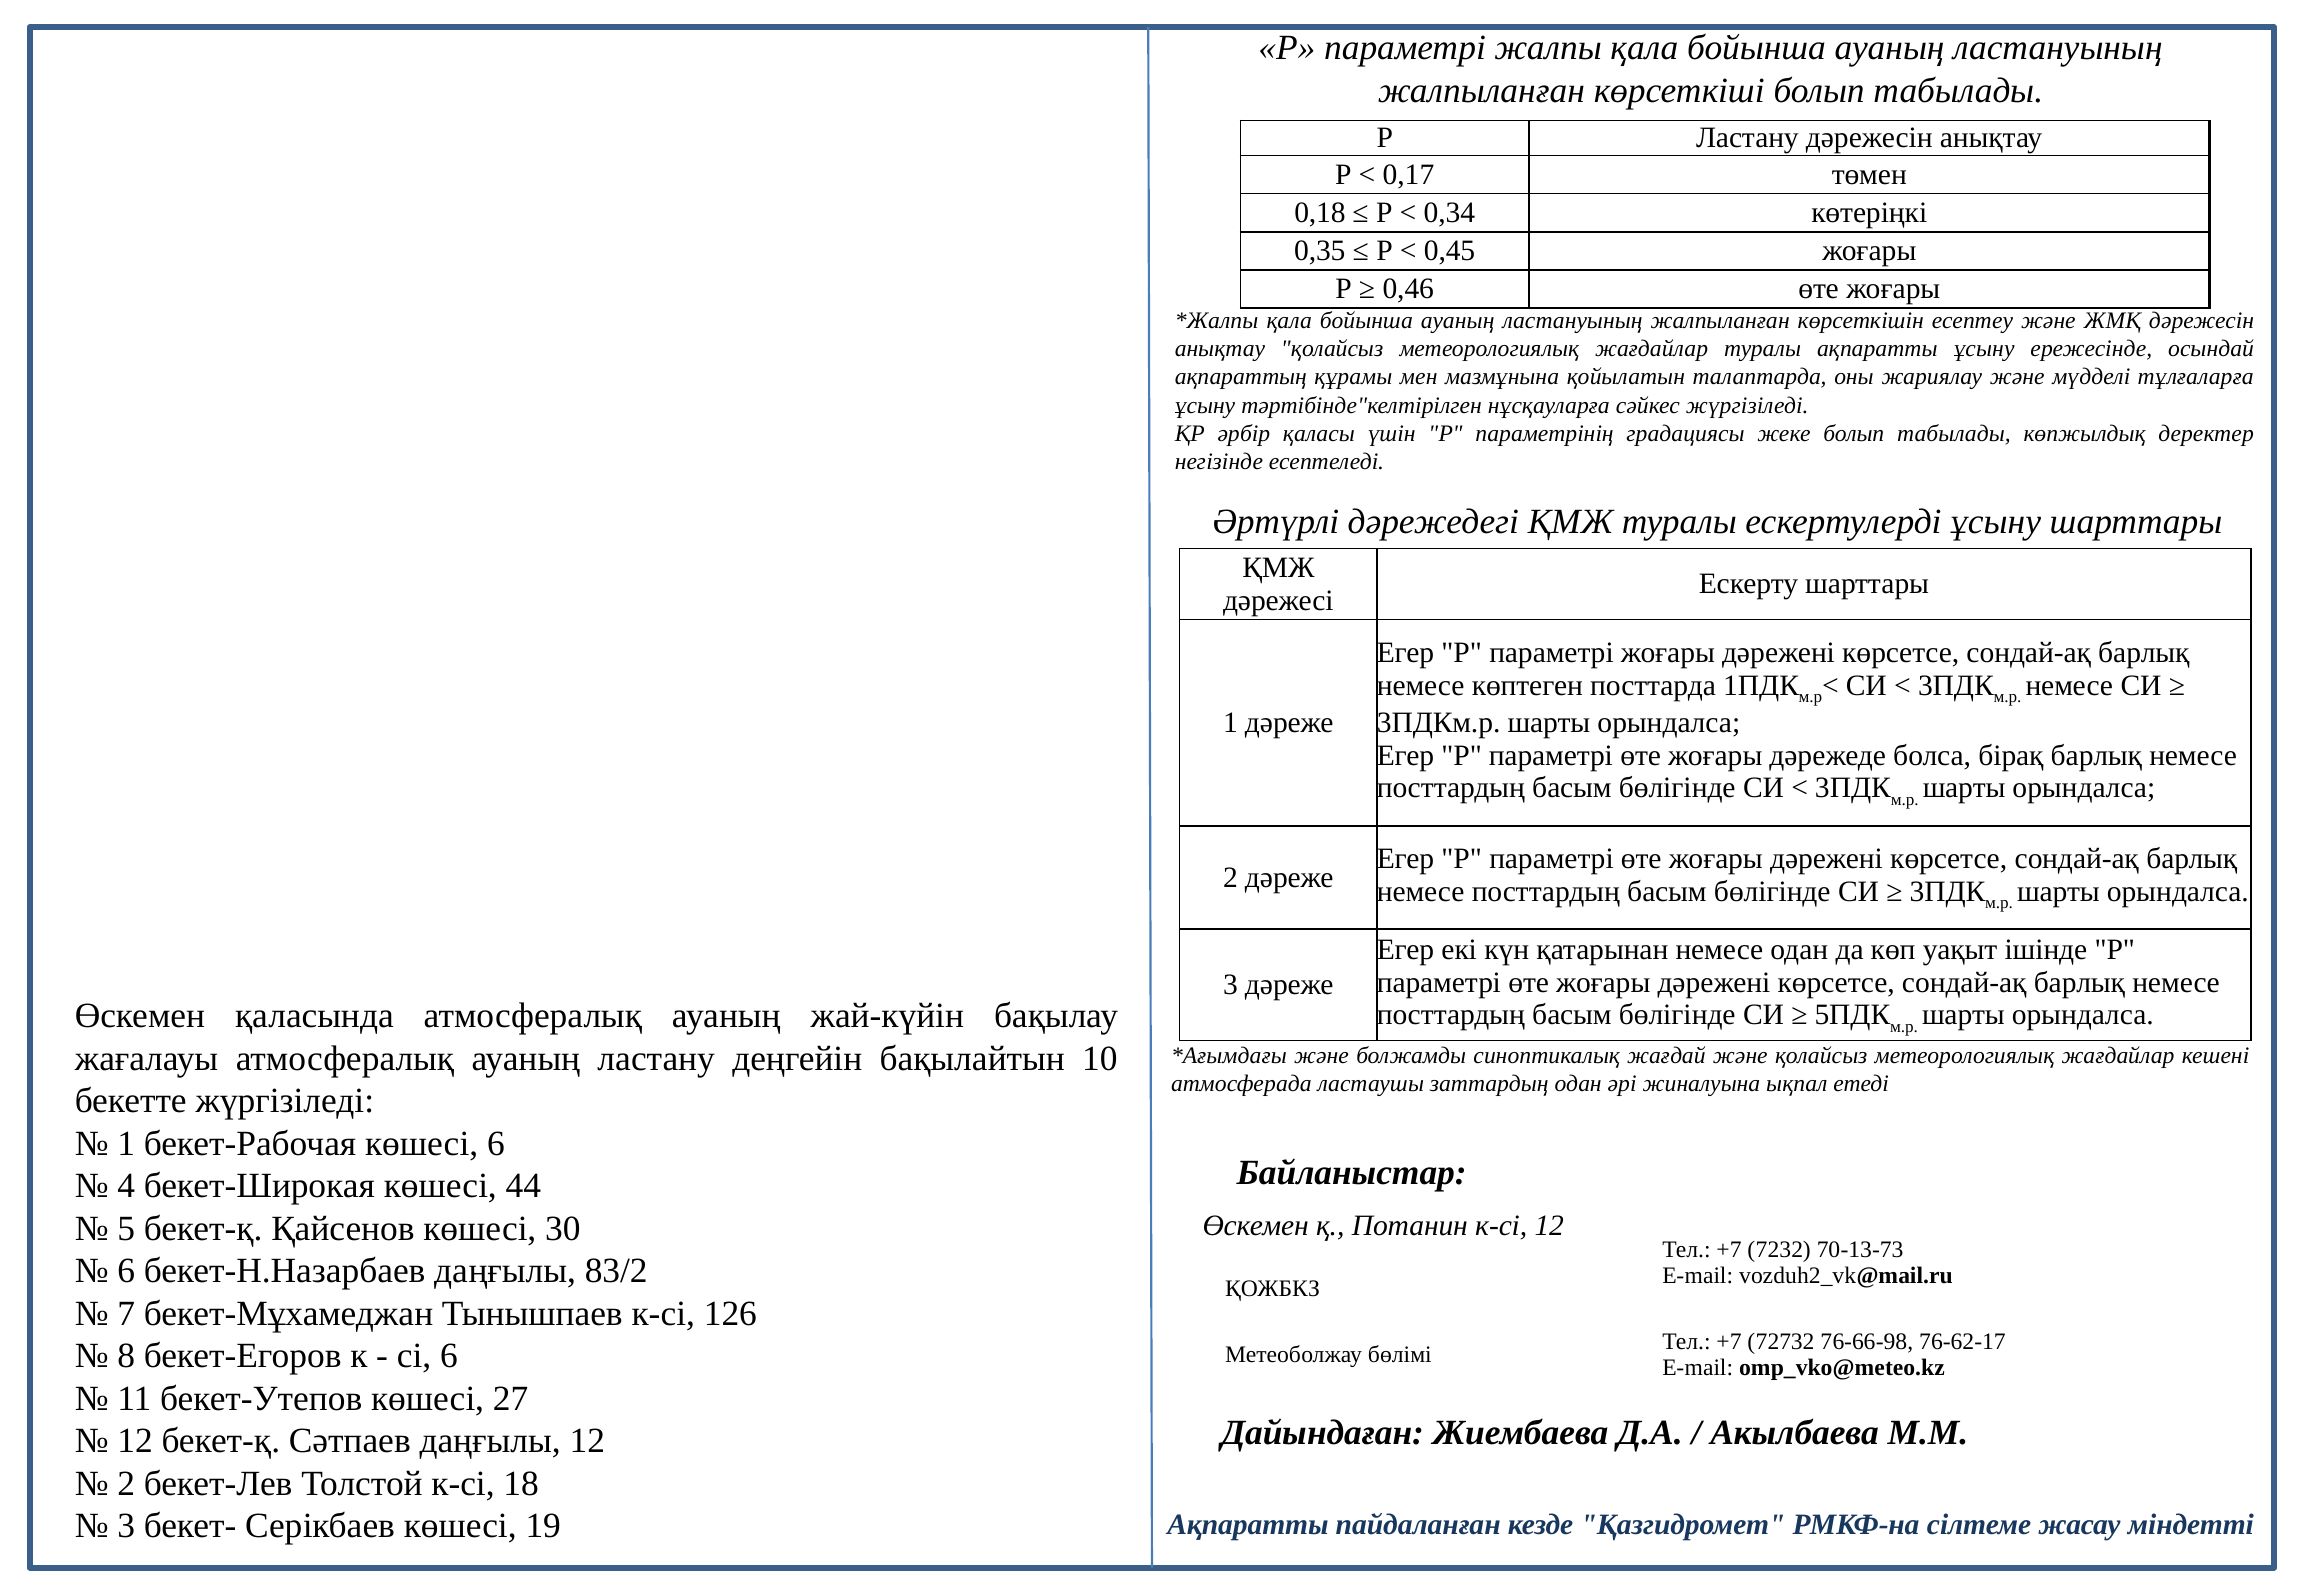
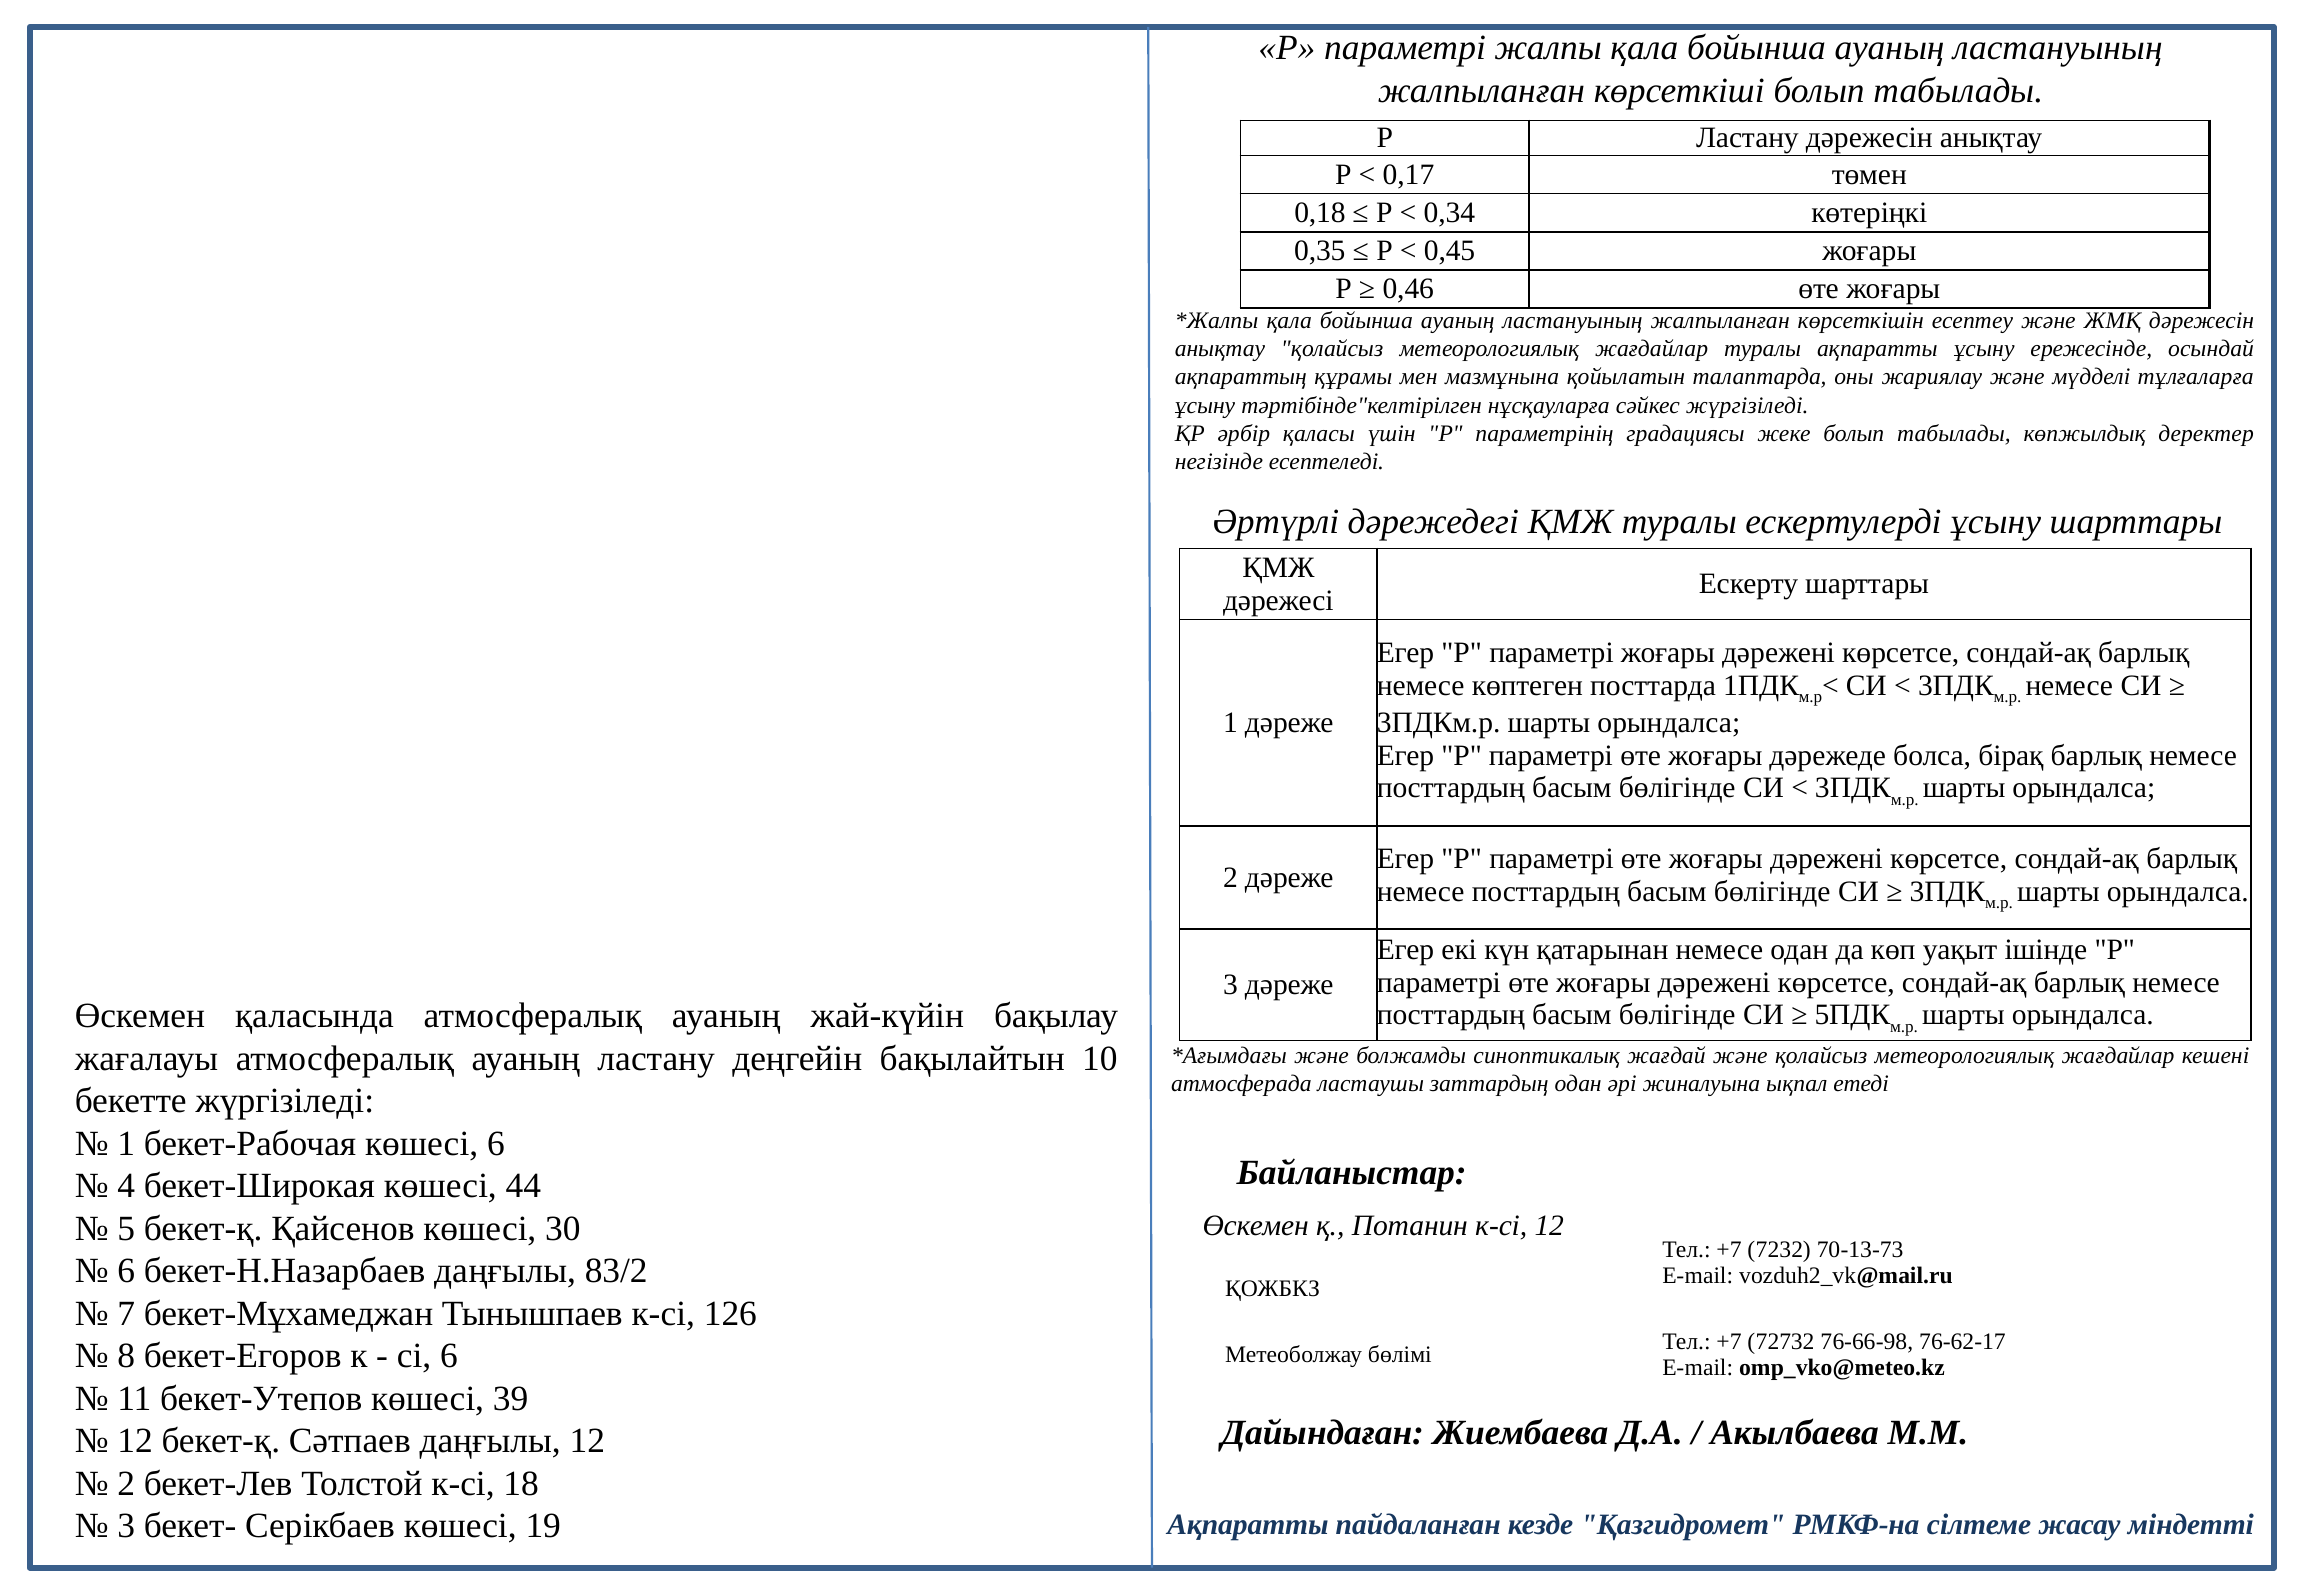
27: 27 -> 39
